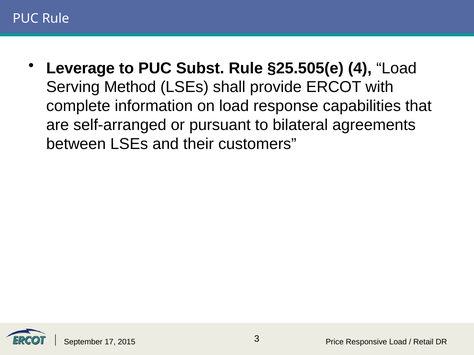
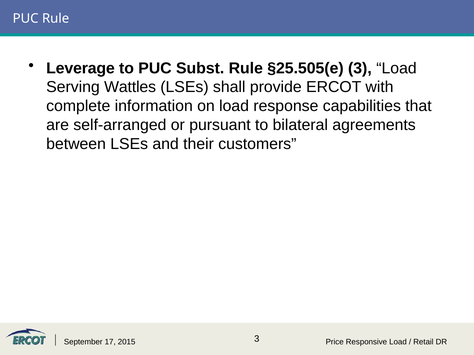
§25.505(e 4: 4 -> 3
Method: Method -> Wattles
